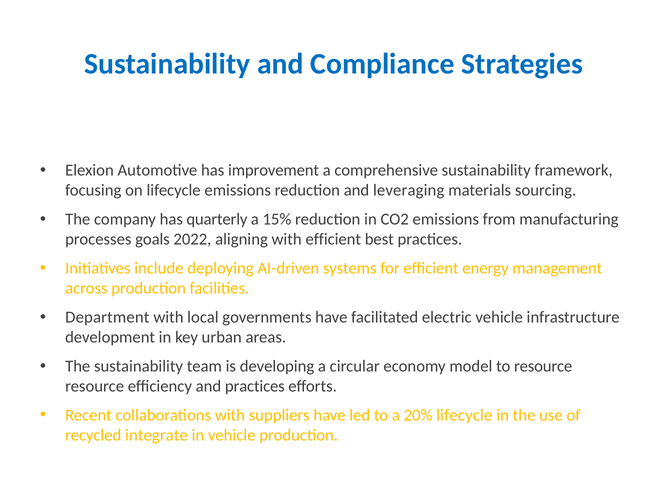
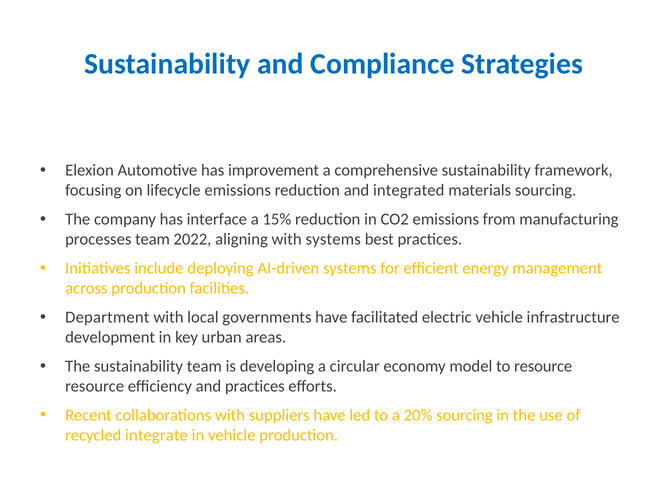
leveraging: leveraging -> integrated
quarterly: quarterly -> interface
processes goals: goals -> team
with efficient: efficient -> systems
20% lifecycle: lifecycle -> sourcing
